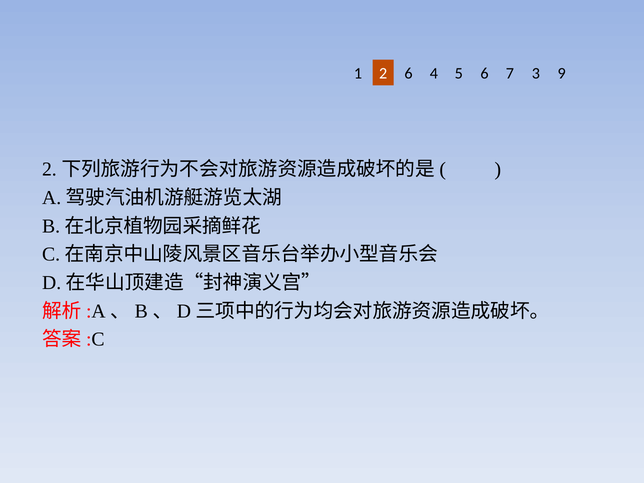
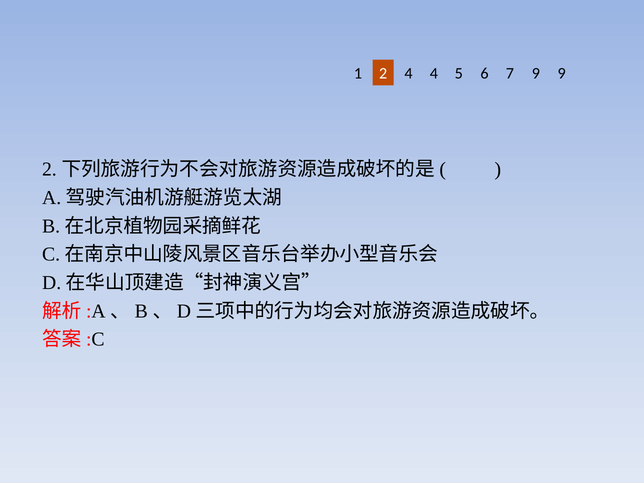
2 6: 6 -> 4
7 3: 3 -> 9
